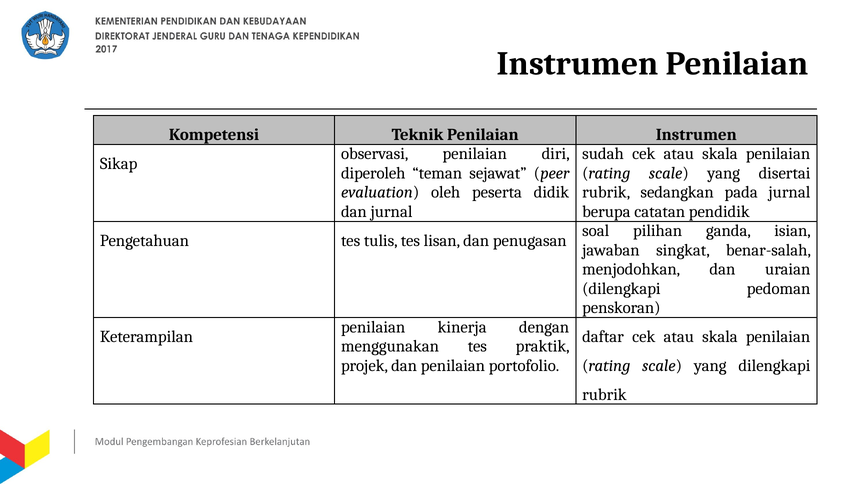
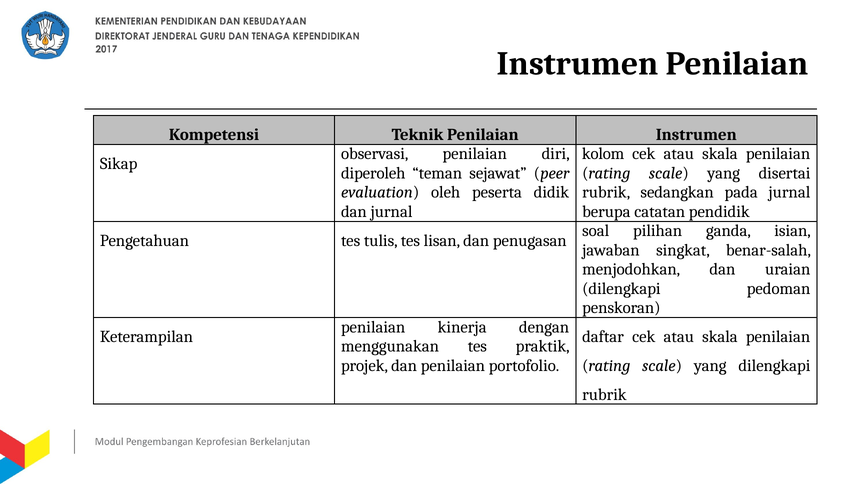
sudah: sudah -> kolom
